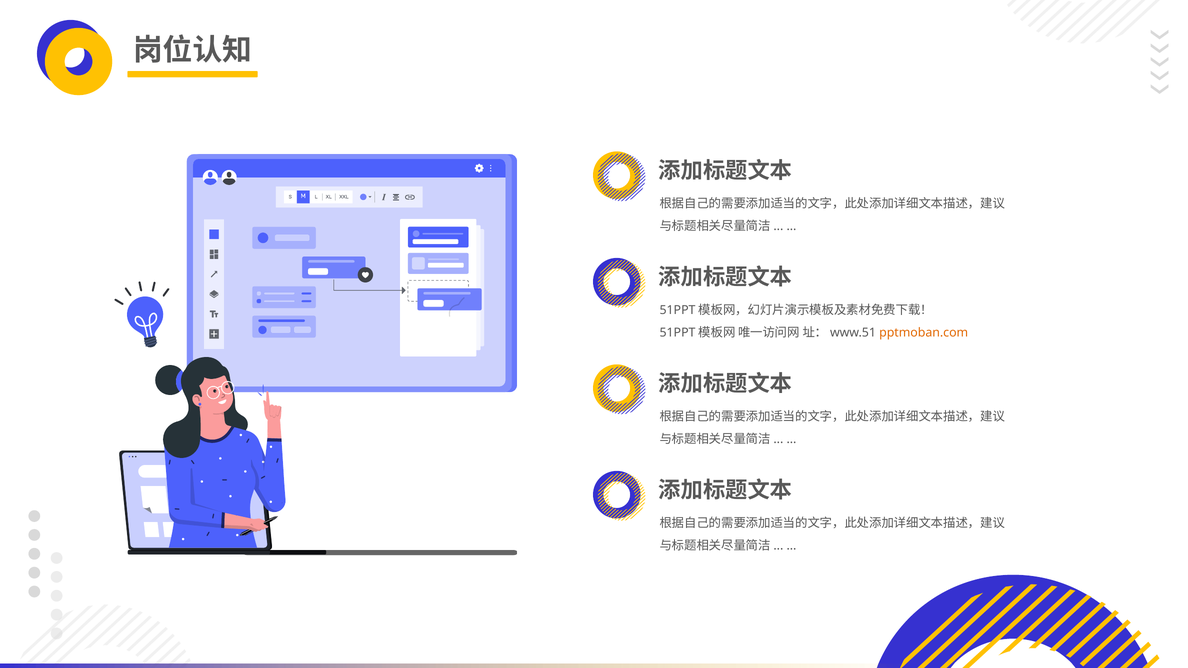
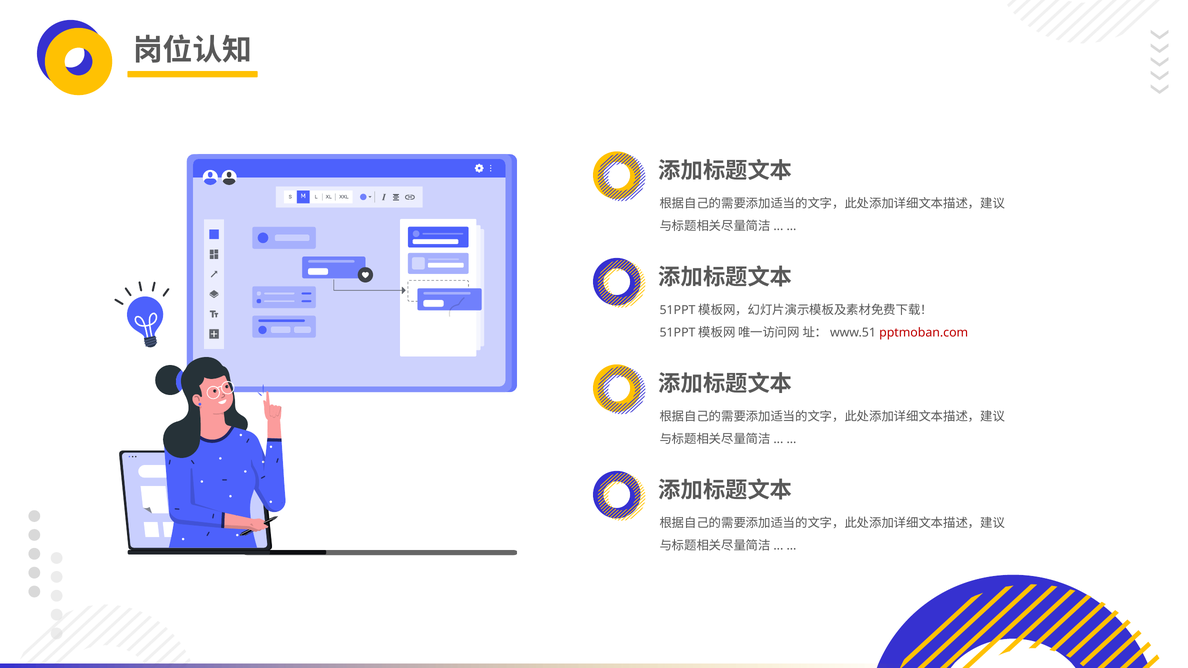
pptmoban.com colour: orange -> red
